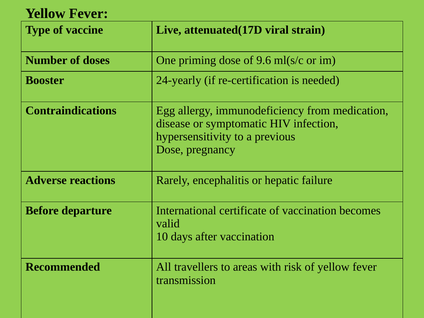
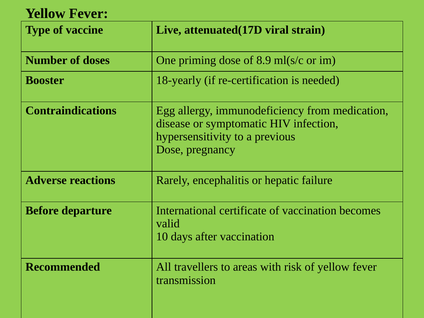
9.6: 9.6 -> 8.9
24-yearly: 24-yearly -> 18-yearly
